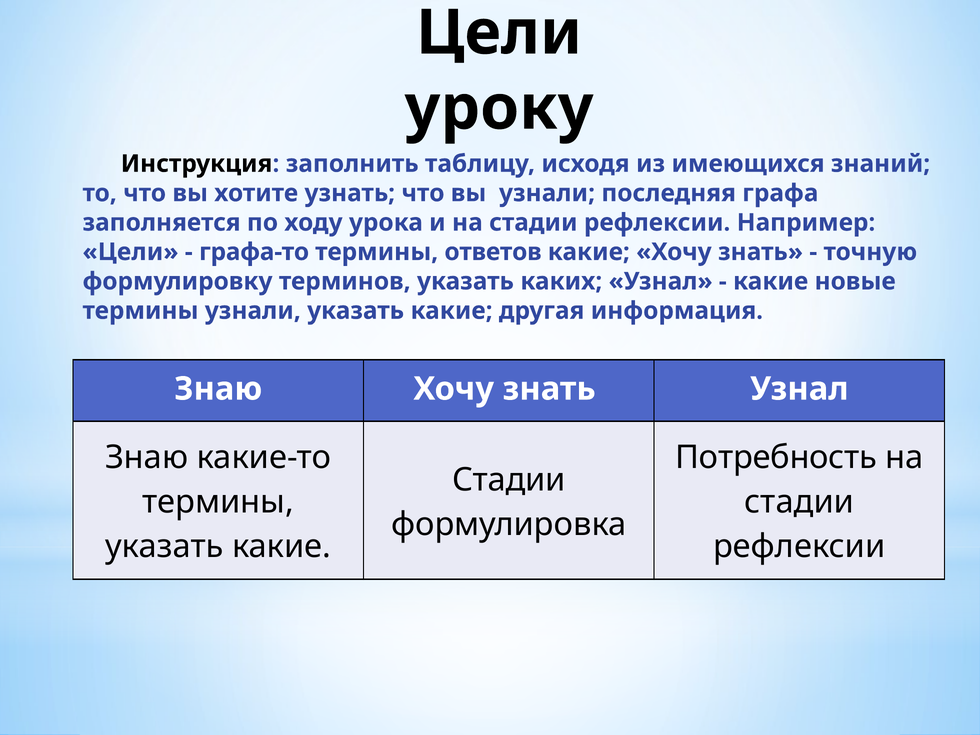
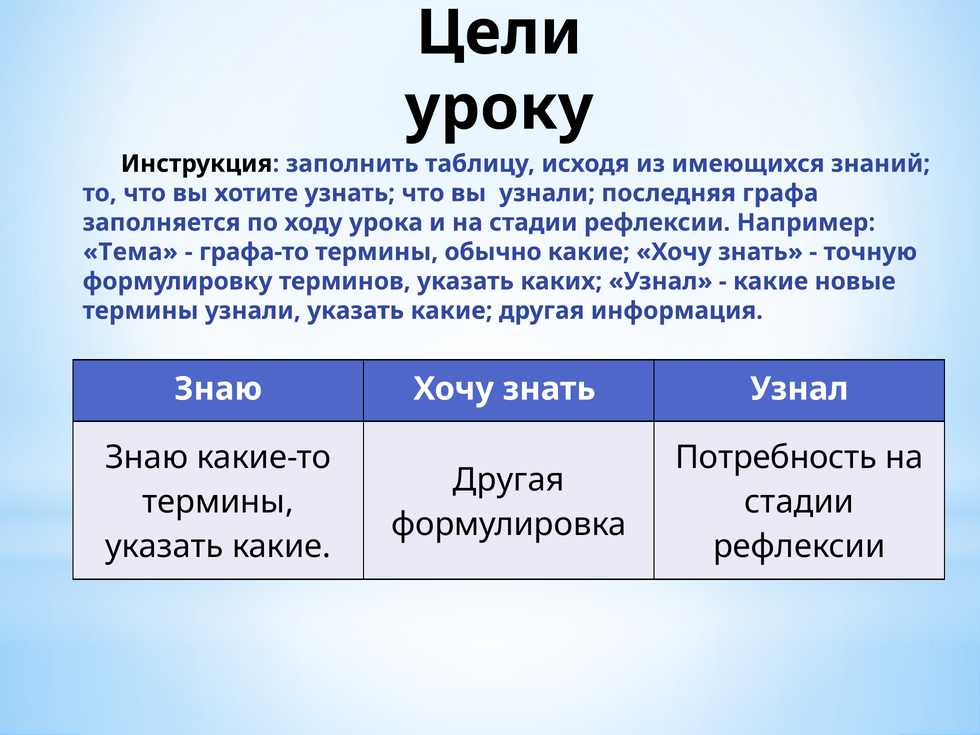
Цели at (130, 252): Цели -> Тема
ответов: ответов -> обычно
Стадии at (509, 480): Стадии -> Другая
